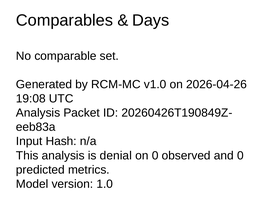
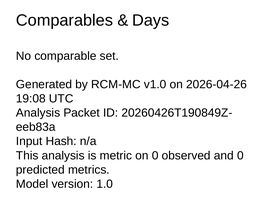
denial: denial -> metric
